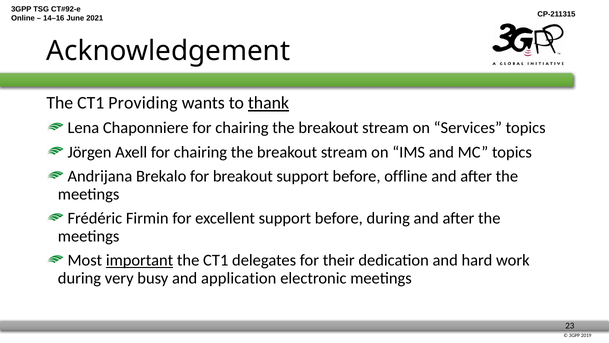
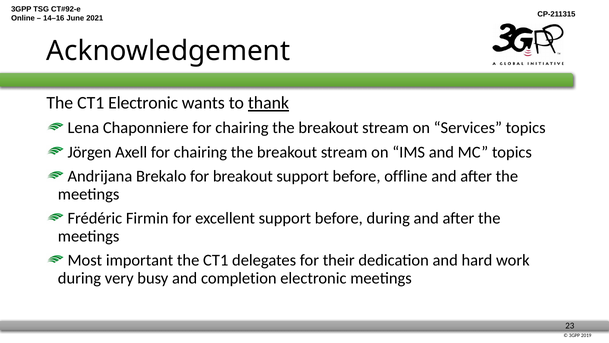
CT1 Providing: Providing -> Electronic
important underline: present -> none
application: application -> completion
